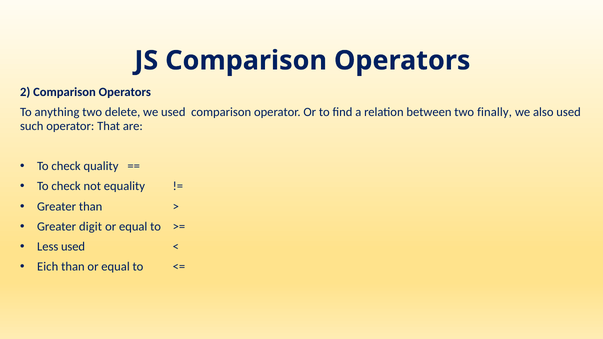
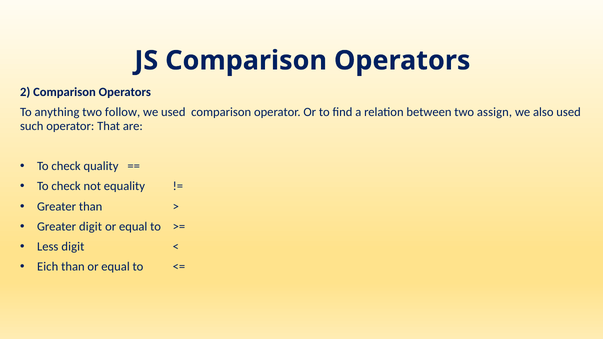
delete: delete -> follow
finally: finally -> assign
Less used: used -> digit
